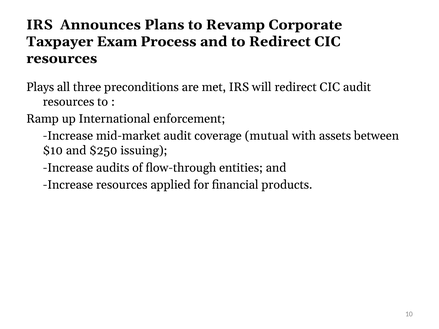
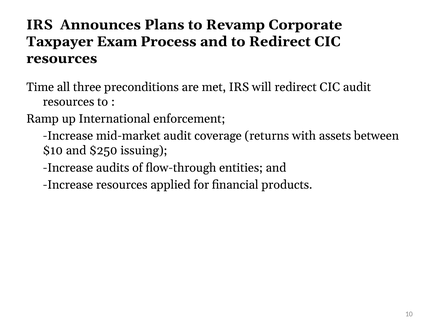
Plays: Plays -> Time
mutual: mutual -> returns
